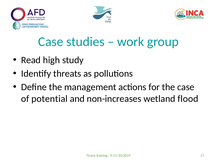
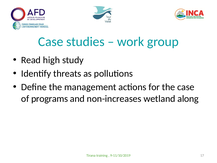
potential: potential -> programs
flood: flood -> along
